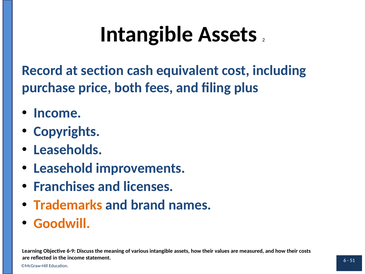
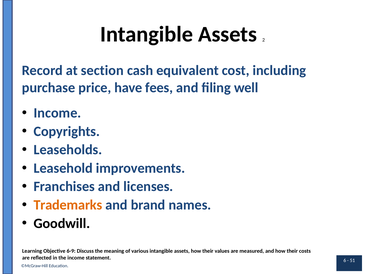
both: both -> have
plus: plus -> well
Goodwill colour: orange -> black
